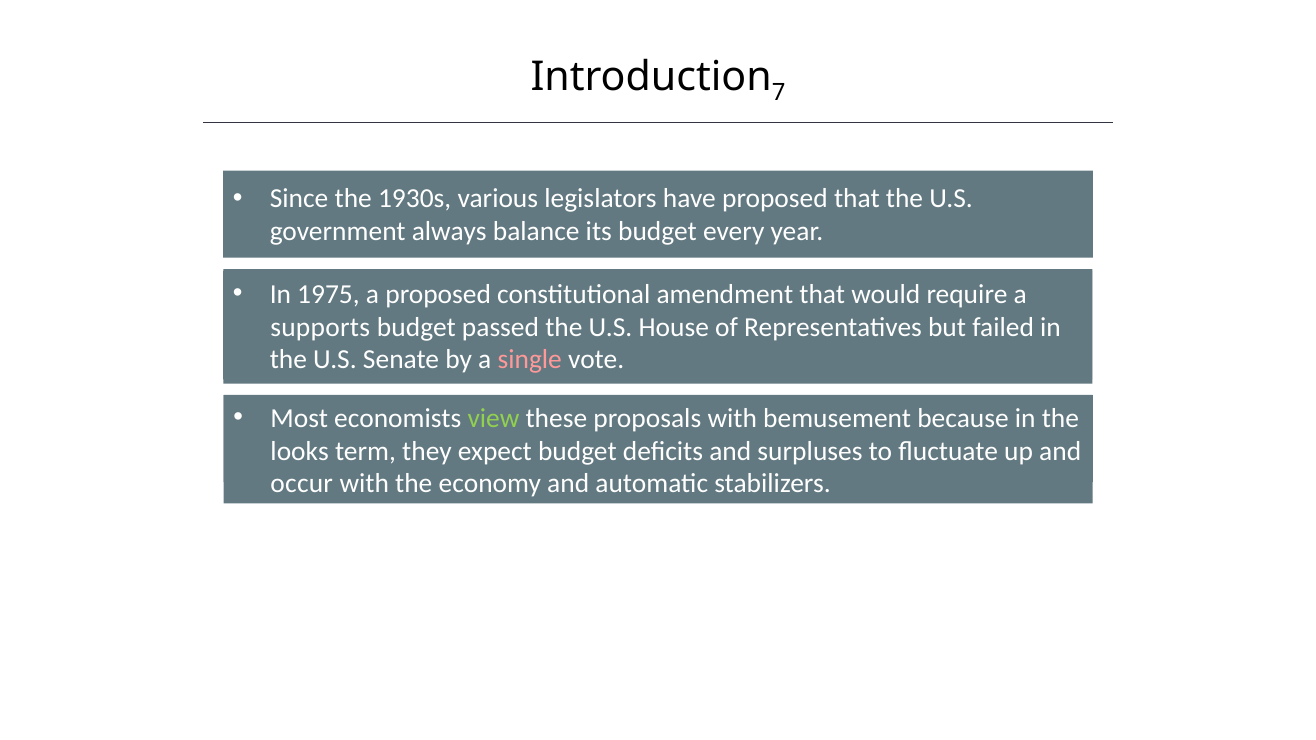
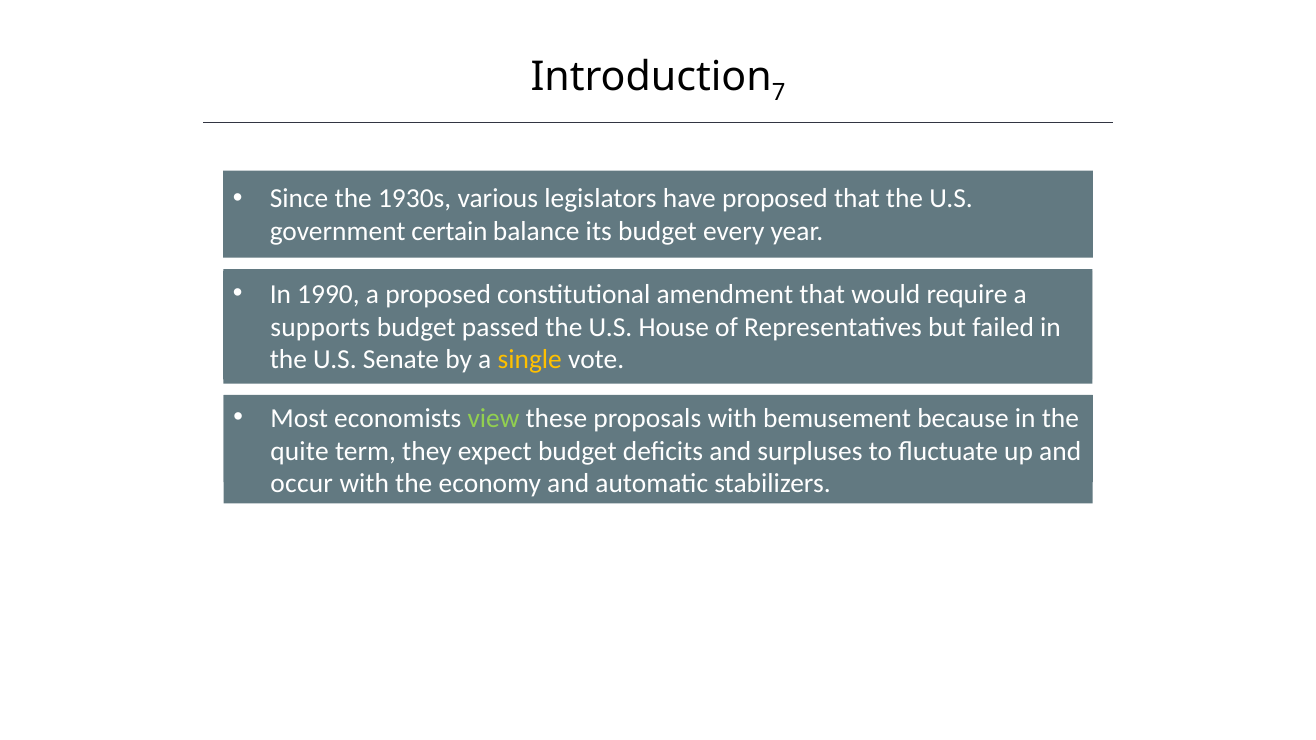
always: always -> certain
1975: 1975 -> 1990
single colour: pink -> yellow
looks: looks -> quite
